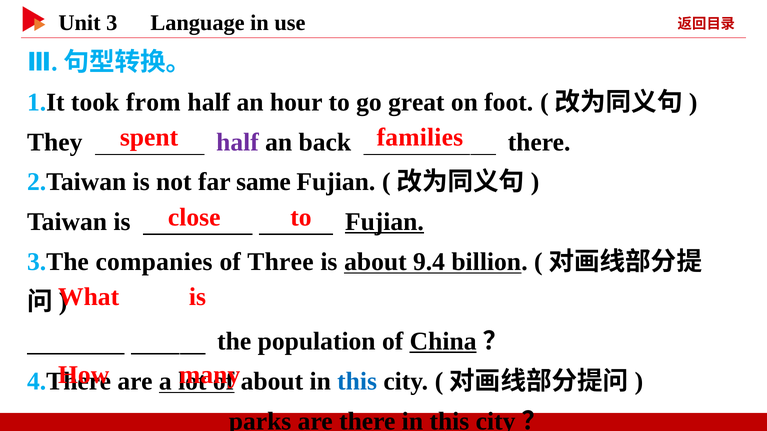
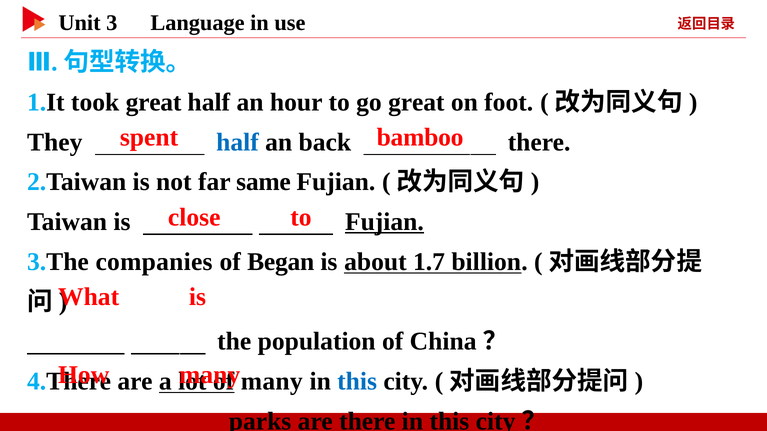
took from: from -> great
families: families -> bamboo
half at (238, 142) colour: purple -> blue
Three: Three -> Began
9.4: 9.4 -> 1.7
China underline: present -> none
about at (272, 382): about -> many
